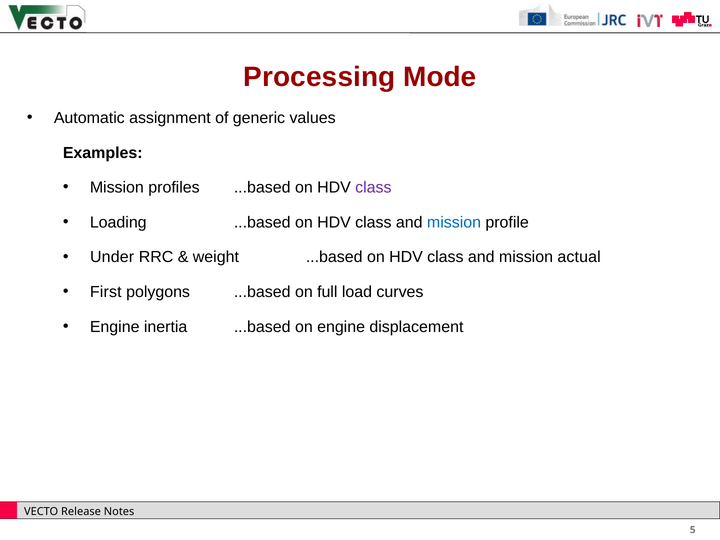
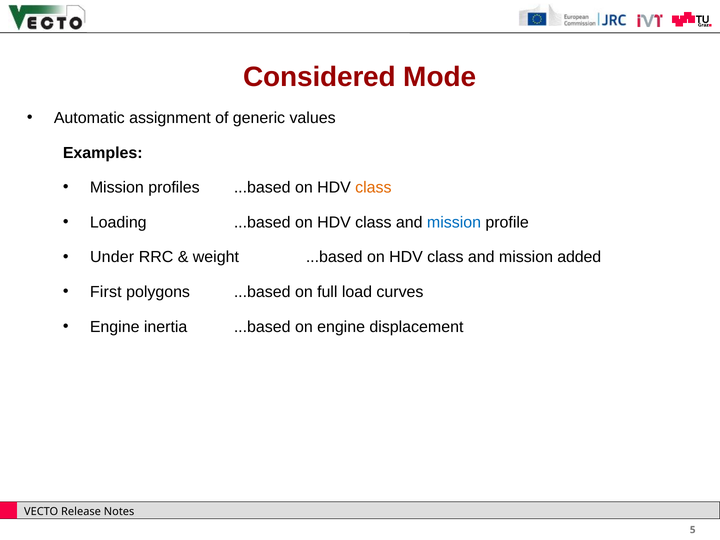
Processing: Processing -> Considered
class at (373, 188) colour: purple -> orange
actual: actual -> added
